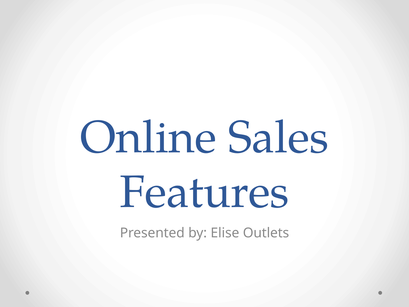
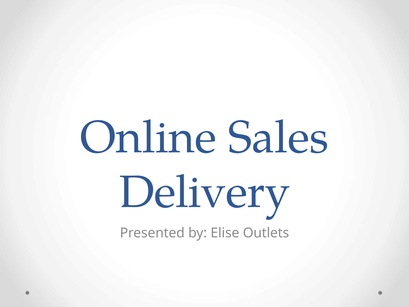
Features: Features -> Delivery
